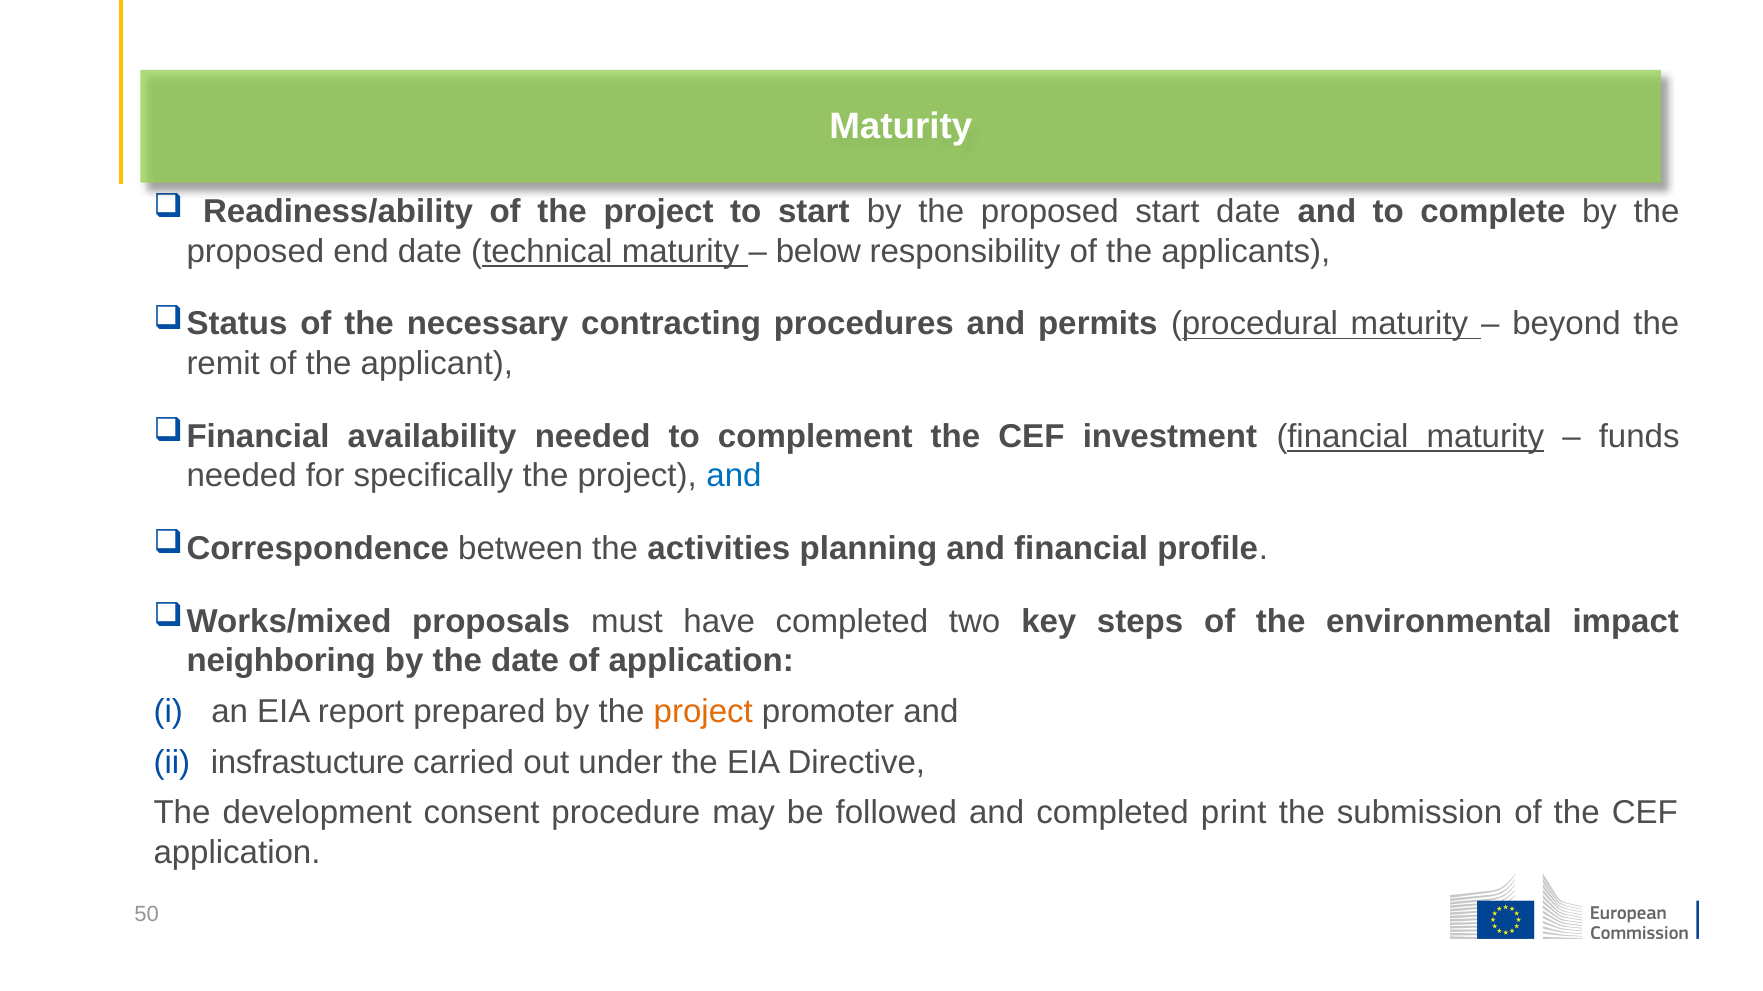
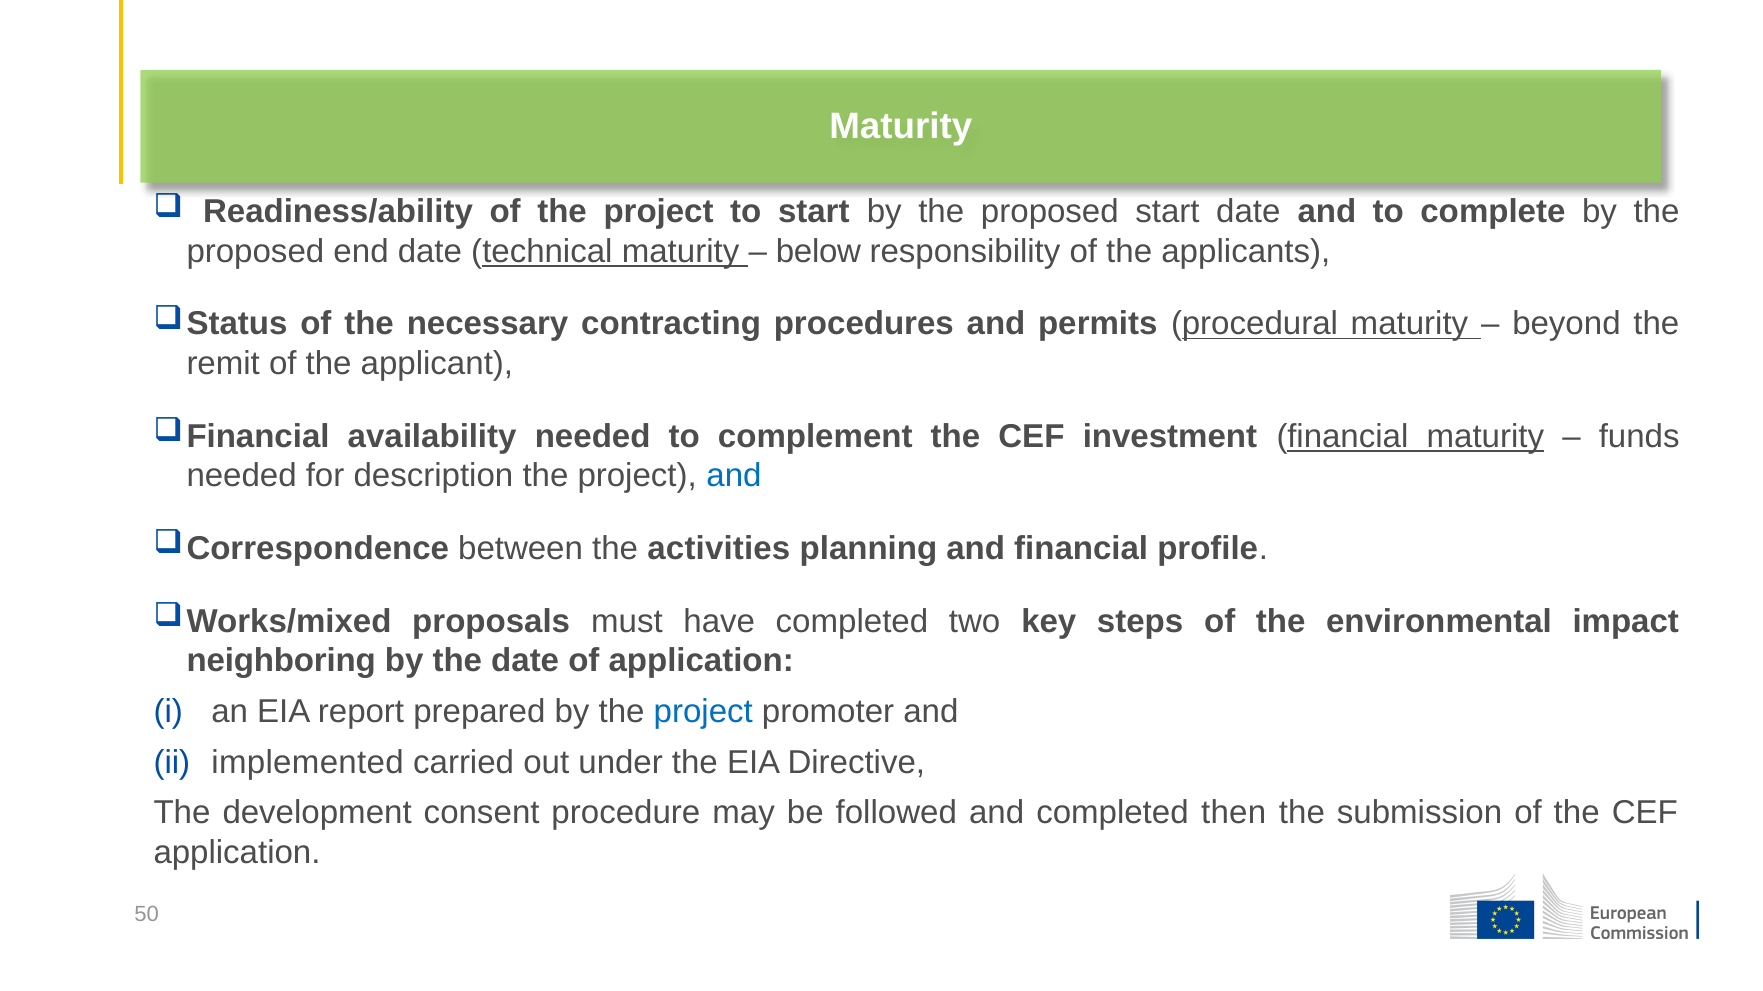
specifically: specifically -> description
project at (703, 712) colour: orange -> blue
insfrastucture: insfrastucture -> implemented
print: print -> then
